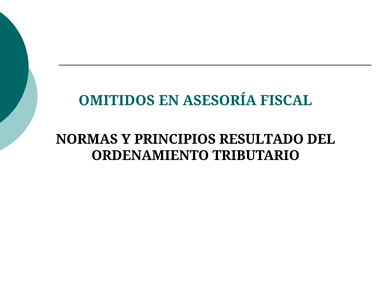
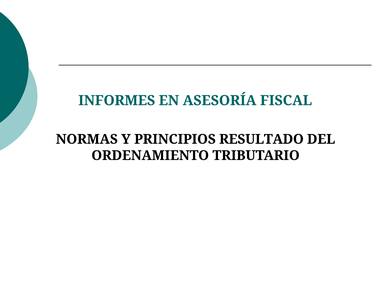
OMITIDOS: OMITIDOS -> INFORMES
